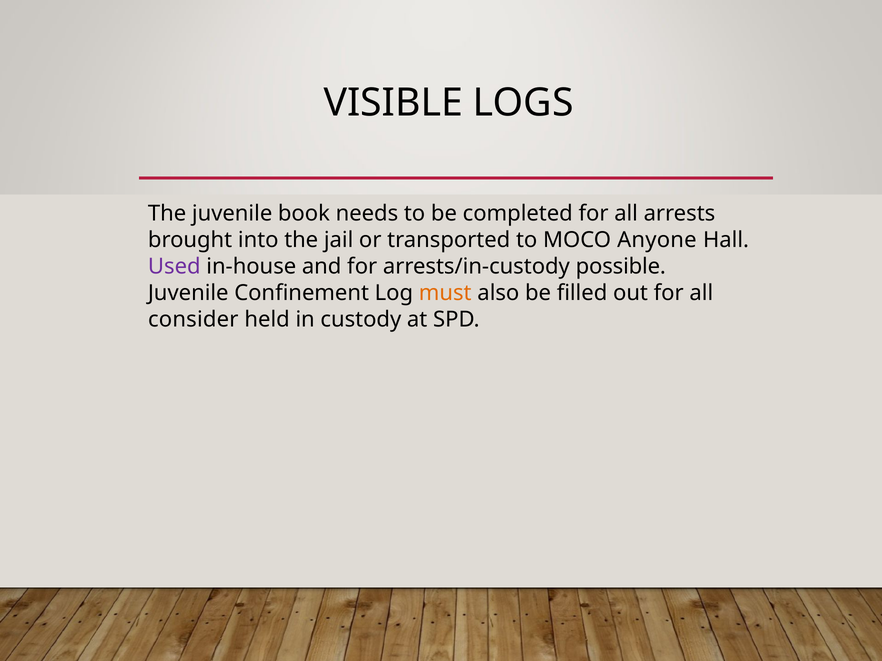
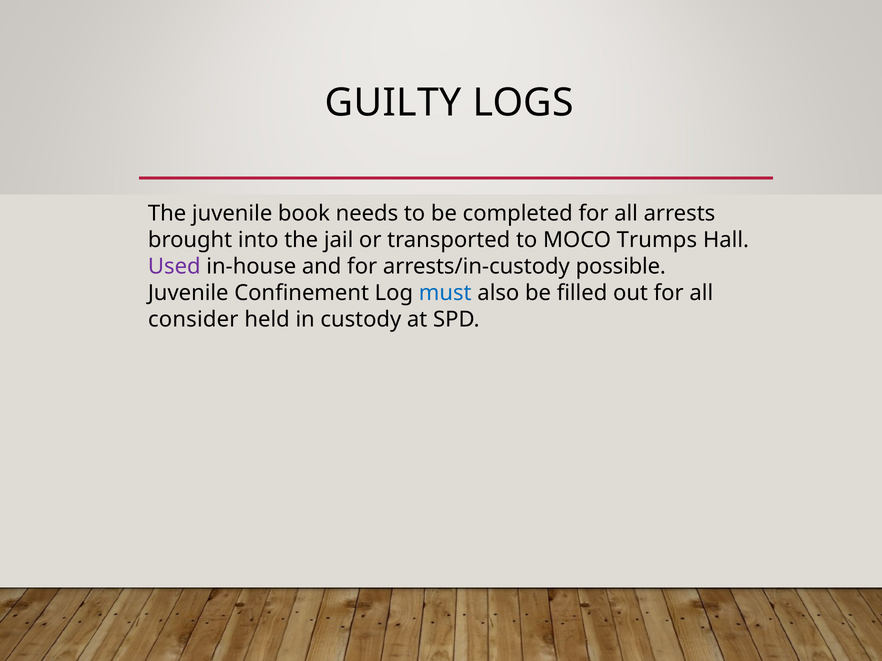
VISIBLE: VISIBLE -> GUILTY
Anyone: Anyone -> Trumps
must colour: orange -> blue
